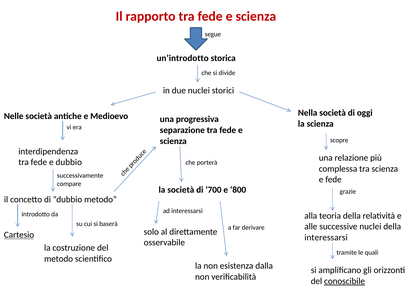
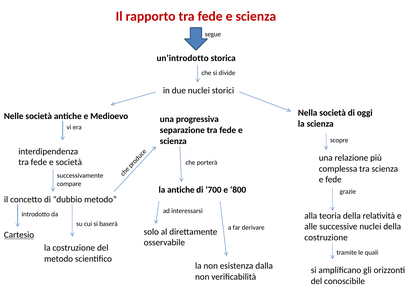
e dubbio: dubbio -> società
la società: società -> antiche
interessarsi at (326, 237): interessarsi -> costruzione
conoscibile underline: present -> none
